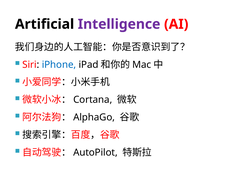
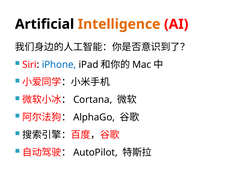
Intelligence colour: purple -> orange
